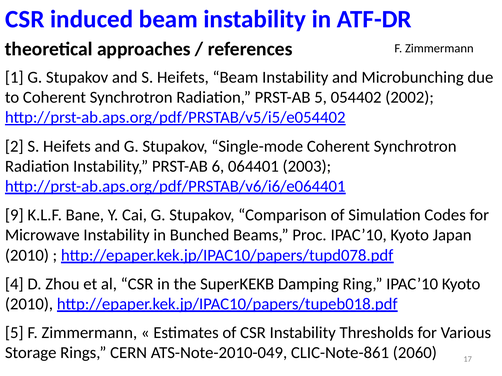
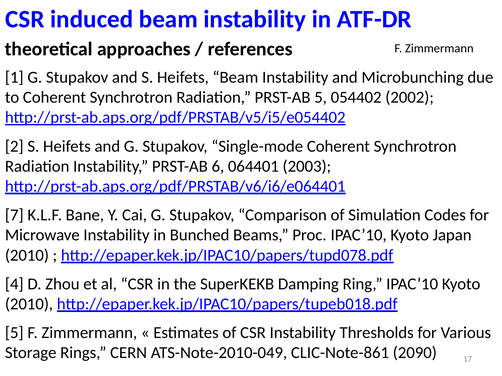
9: 9 -> 7
2060: 2060 -> 2090
